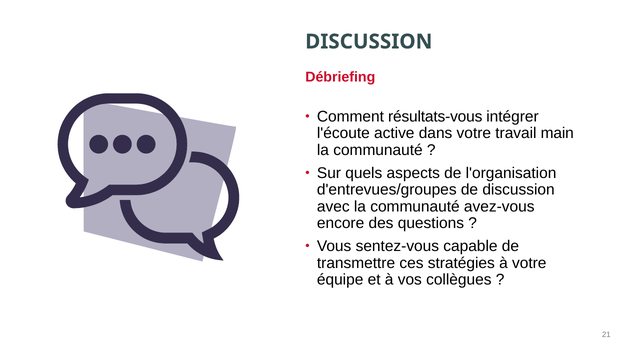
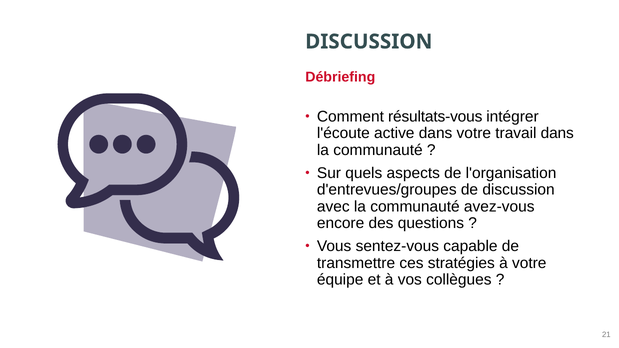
travail main: main -> dans
